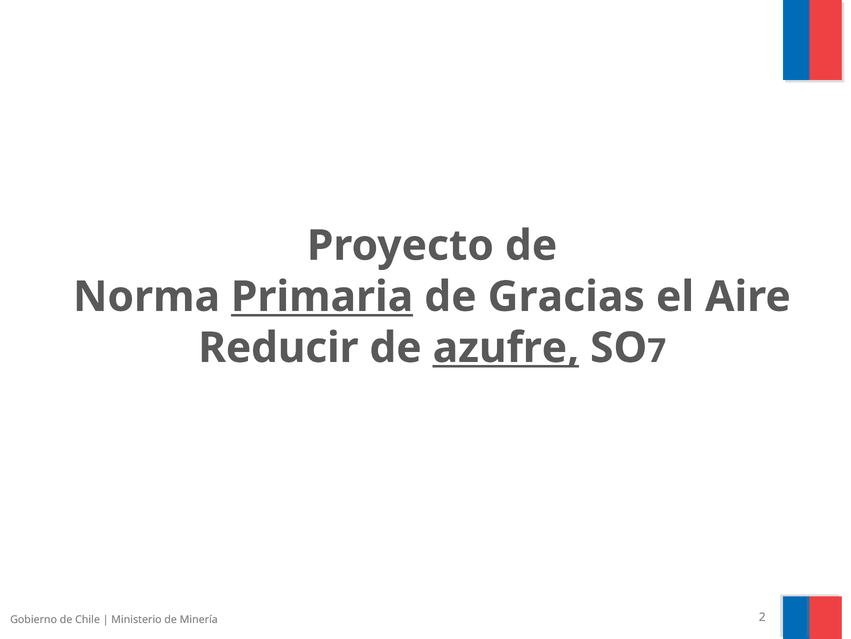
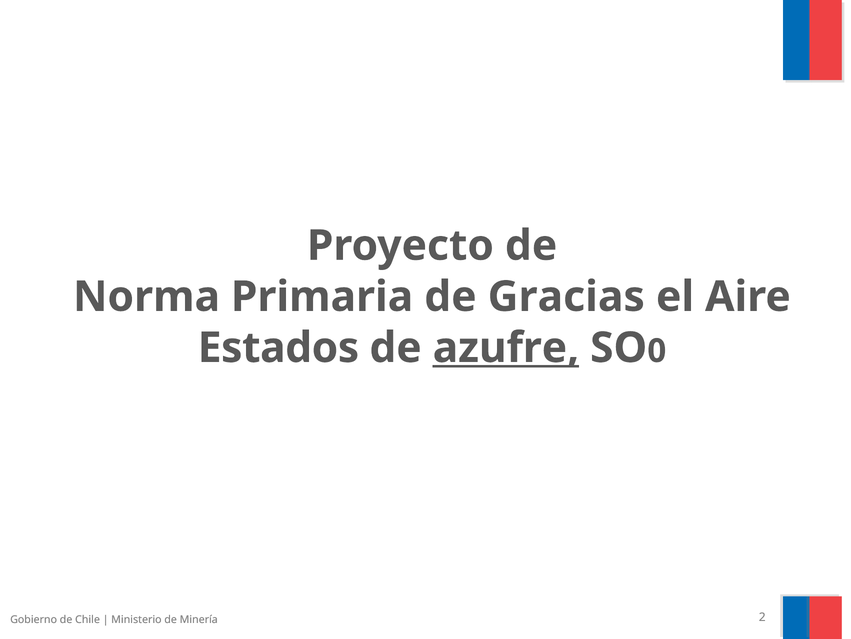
Primaria underline: present -> none
Reducir: Reducir -> Estados
7: 7 -> 0
